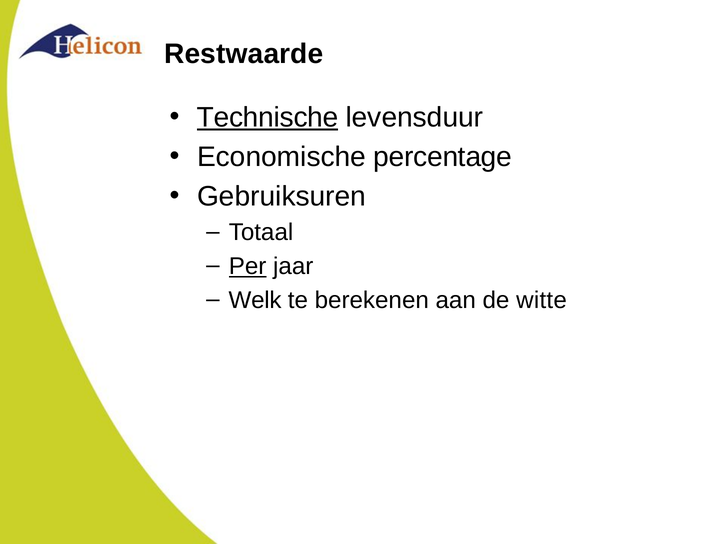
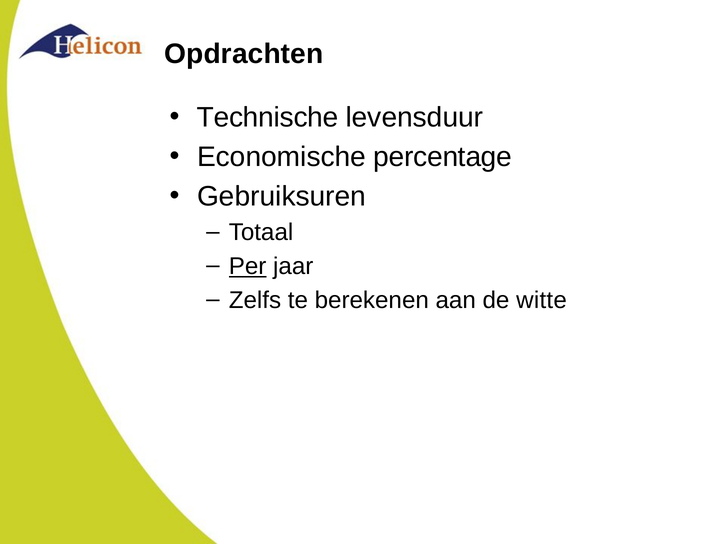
Restwaarde: Restwaarde -> Opdrachten
Technische underline: present -> none
Welk: Welk -> Zelfs
